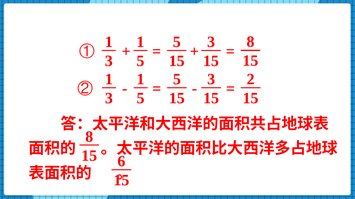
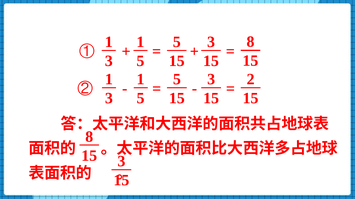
15 6: 6 -> 3
